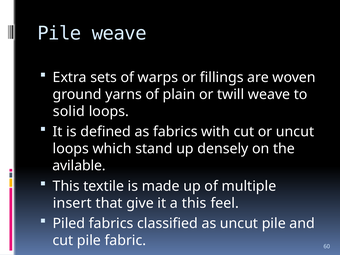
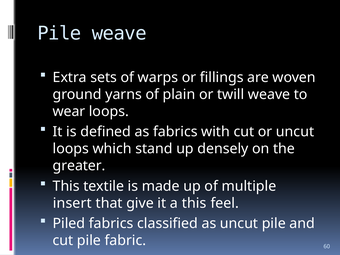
solid: solid -> wear
avilable: avilable -> greater
